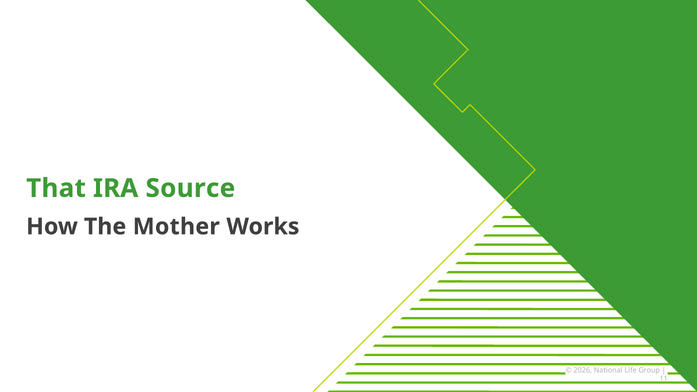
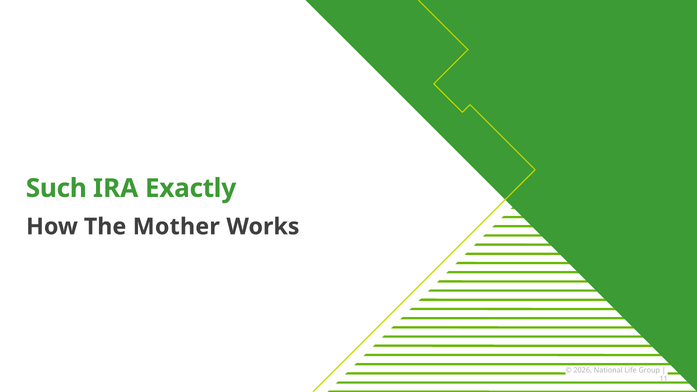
That: That -> Such
Source: Source -> Exactly
